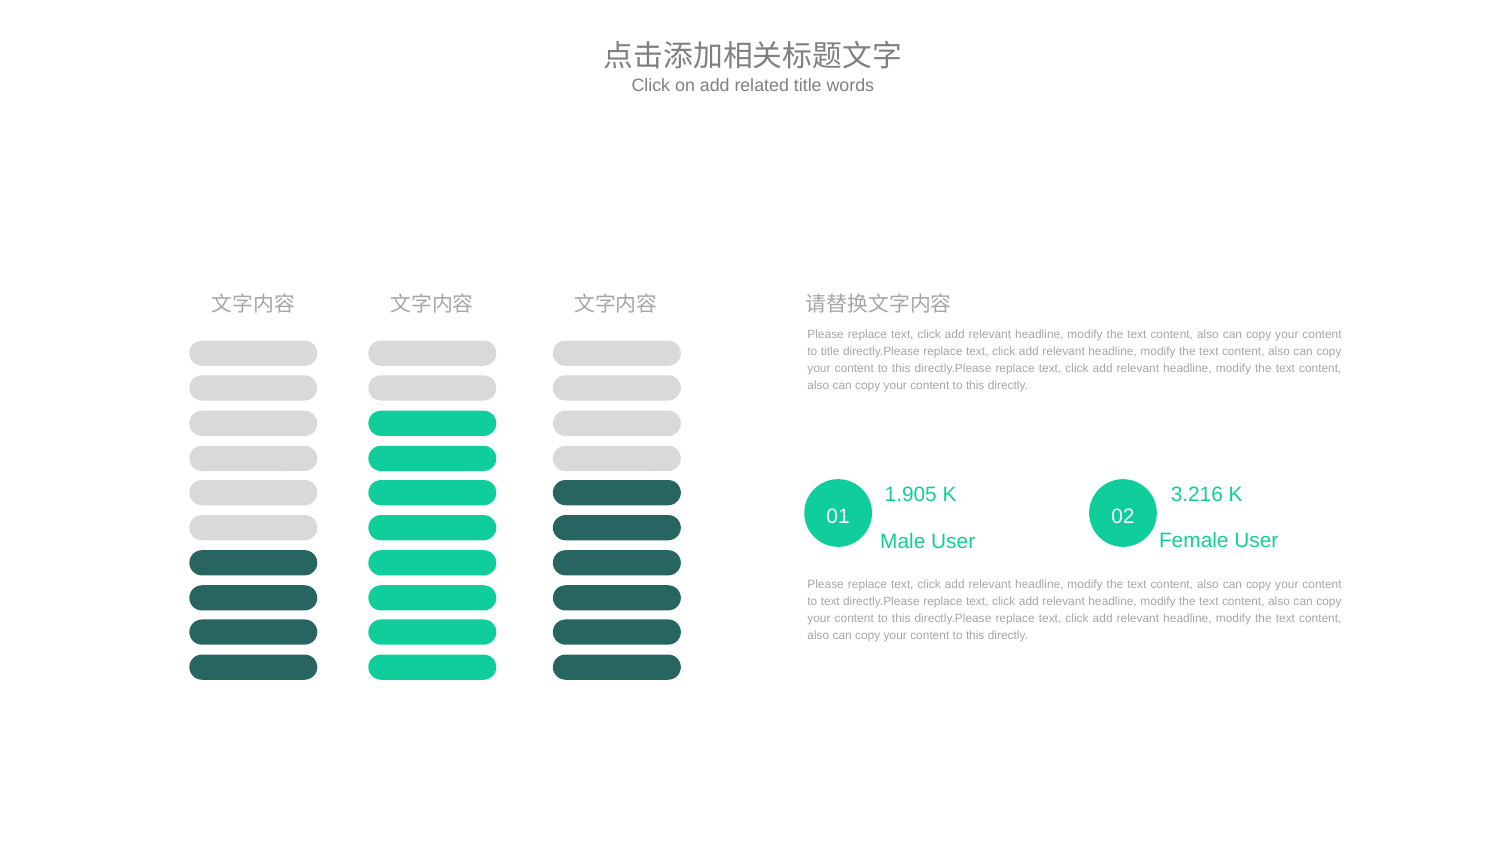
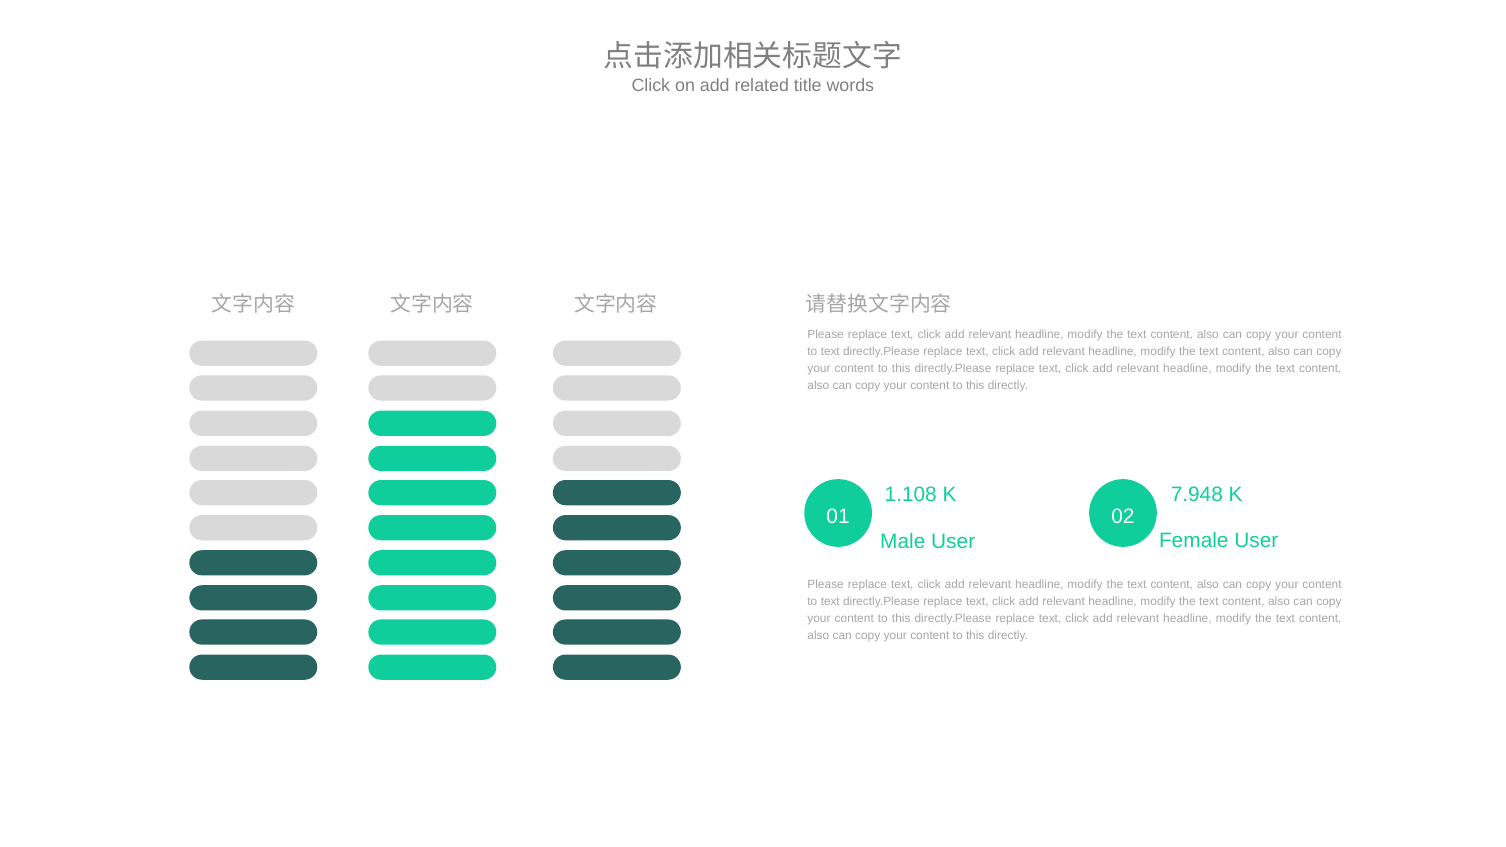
title at (830, 352): title -> text
1.905: 1.905 -> 1.108
3.216: 3.216 -> 7.948
